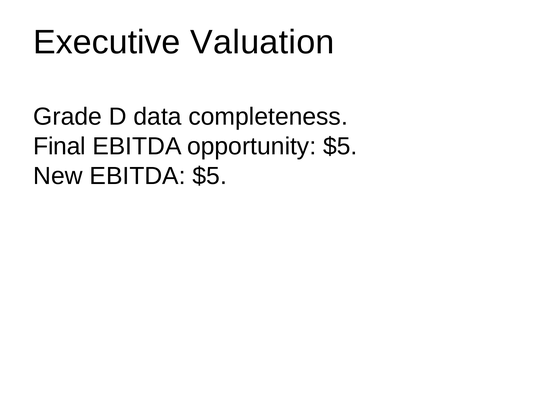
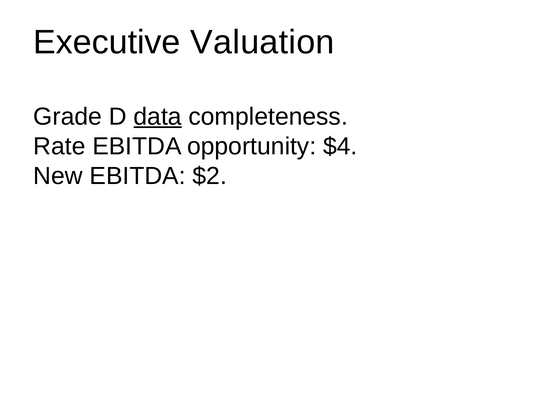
data underline: none -> present
Final: Final -> Rate
opportunity $5: $5 -> $4
EBITDA $5: $5 -> $2
